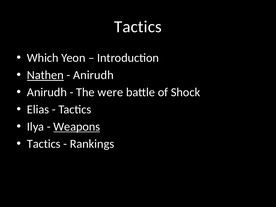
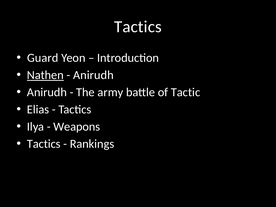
Which: Which -> Guard
were: were -> army
Shock: Shock -> Tactic
Weapons underline: present -> none
